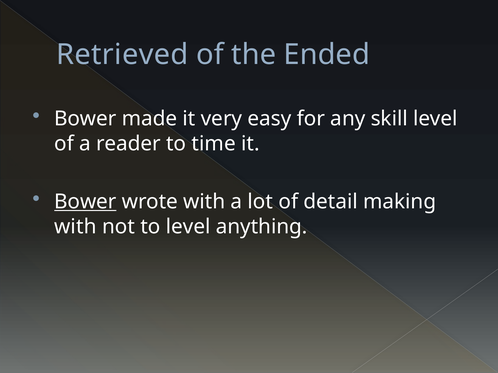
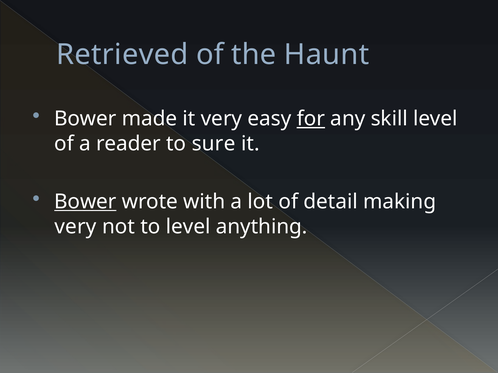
Ended: Ended -> Haunt
for underline: none -> present
time: time -> sure
with at (75, 227): with -> very
